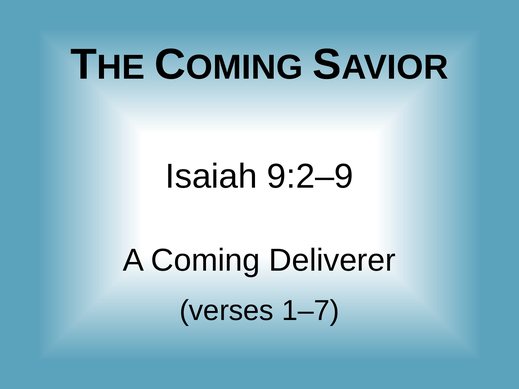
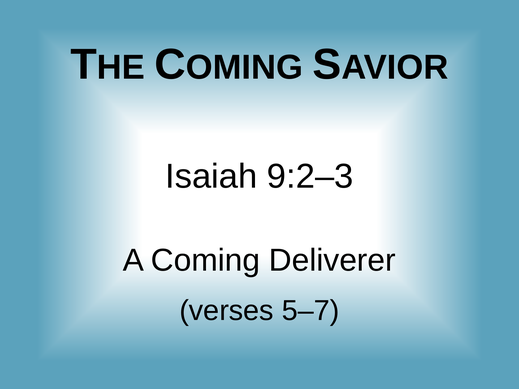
9:2–9: 9:2–9 -> 9:2–3
1–7: 1–7 -> 5–7
